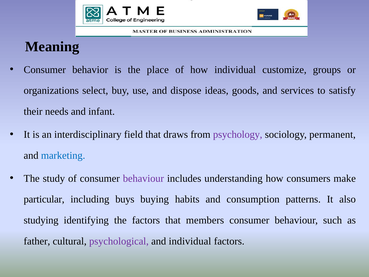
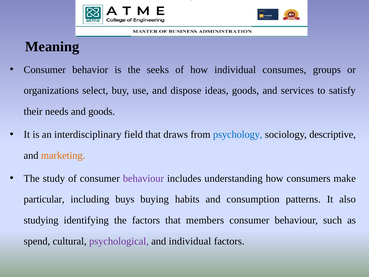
place: place -> seeks
customize: customize -> consumes
and infant: infant -> goods
psychology colour: purple -> blue
permanent: permanent -> descriptive
marketing colour: blue -> orange
father: father -> spend
